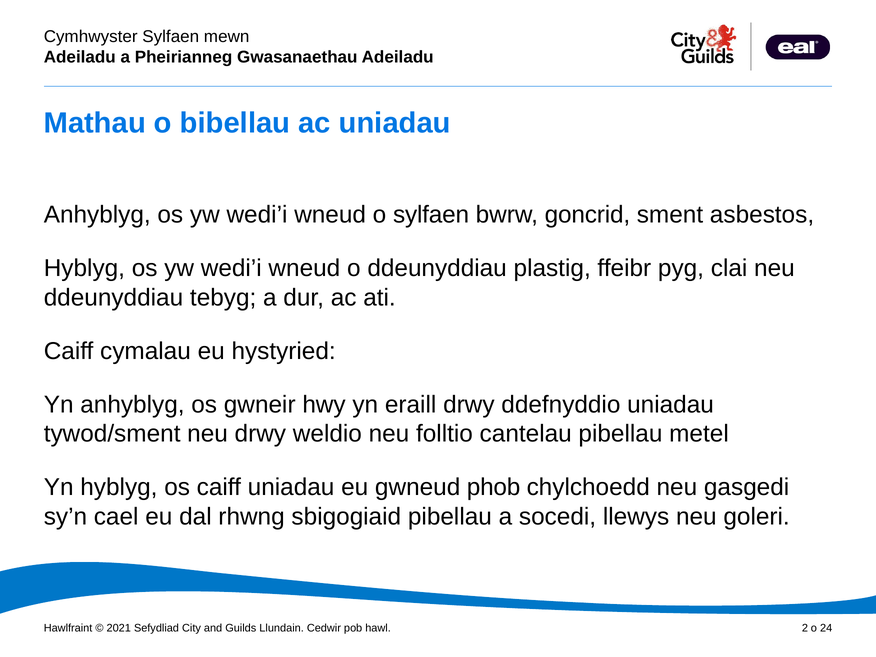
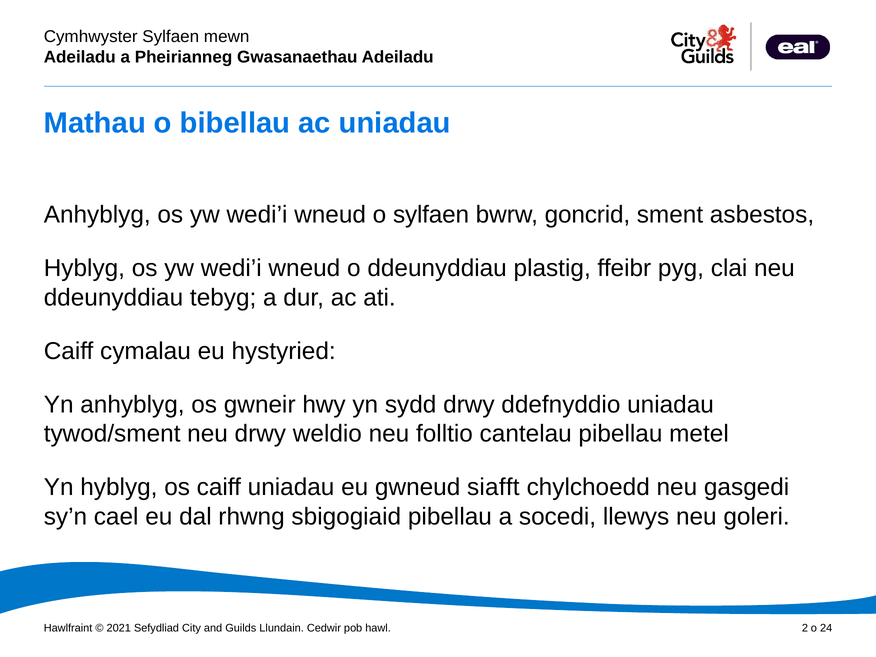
eraill: eraill -> sydd
phob: phob -> siafft
